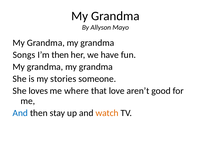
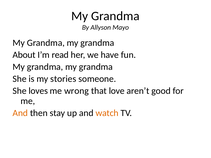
Songs: Songs -> About
I’m then: then -> read
where: where -> wrong
And at (20, 113) colour: blue -> orange
